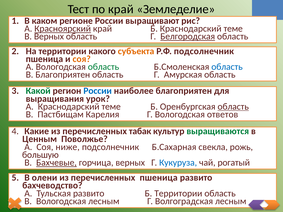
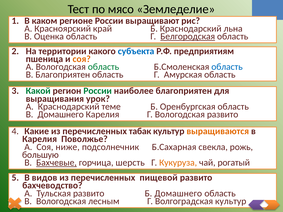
по край: край -> мясо
Красноярский underline: present -> none
Б Краснодарский теме: теме -> льна
В Верных: Верных -> Оценка
субъекта colour: orange -> blue
Р.Ф подсолнечник: подсолнечник -> предприятиям
России at (98, 91) colour: blue -> green
область at (233, 107) underline: present -> none
В Пастбищам: Пастбищам -> Домашнего
Вологодская ответов: ответов -> развито
выращиваются colour: green -> orange
Ценным at (40, 139): Ценным -> Карелия
горчица верных: верных -> шерсть
Кукуруза colour: blue -> orange
олени: олени -> видов
перечисленных пшеница: пшеница -> пищевой
Б Территории: Территории -> Домашнего
Волгоградская лесным: лесным -> культур
